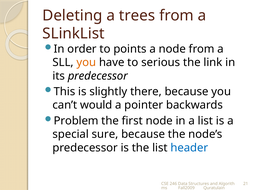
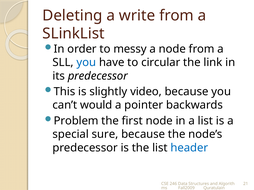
trees: trees -> write
points: points -> messy
you at (86, 63) colour: orange -> blue
serious: serious -> circular
there: there -> video
